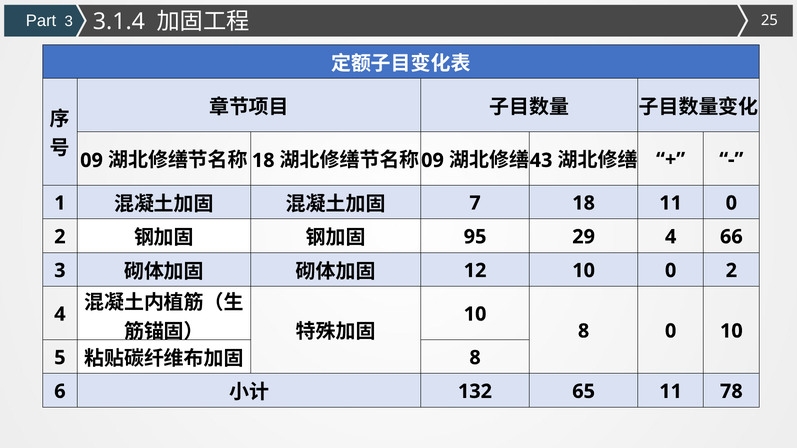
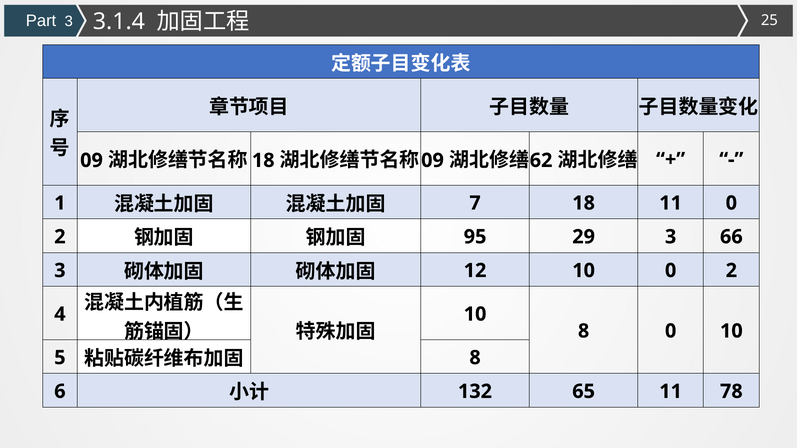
43: 43 -> 62
29 4: 4 -> 3
